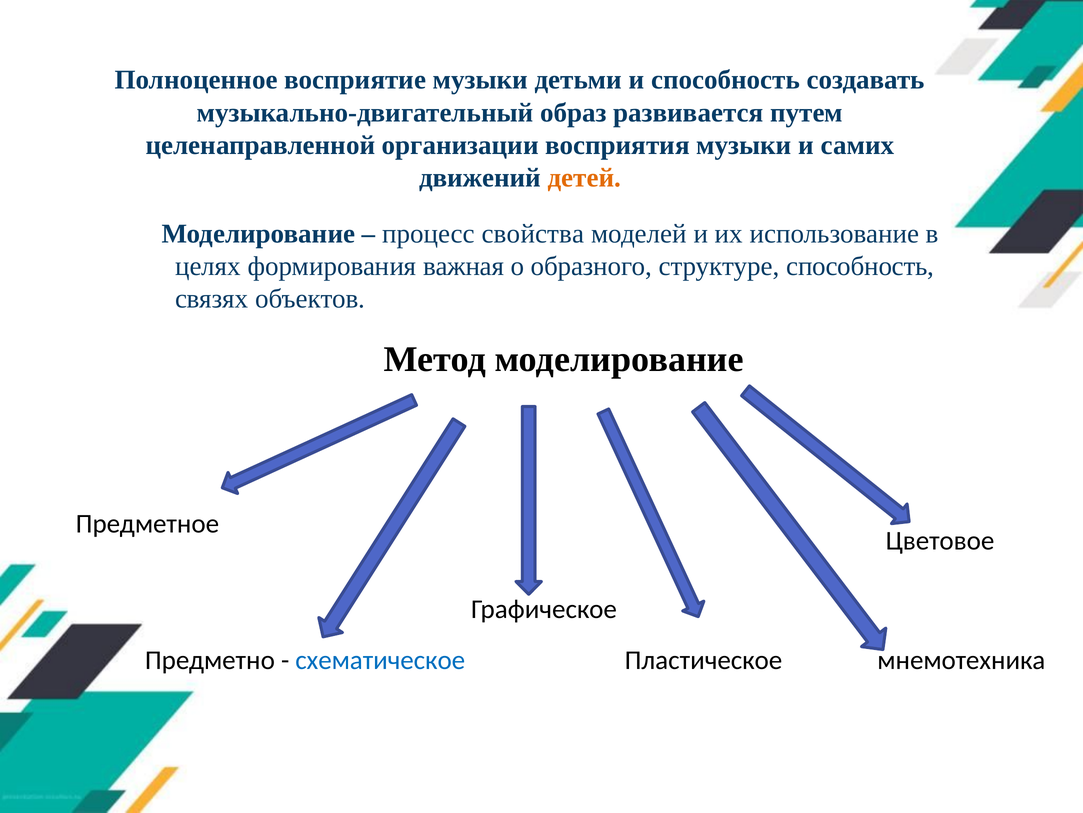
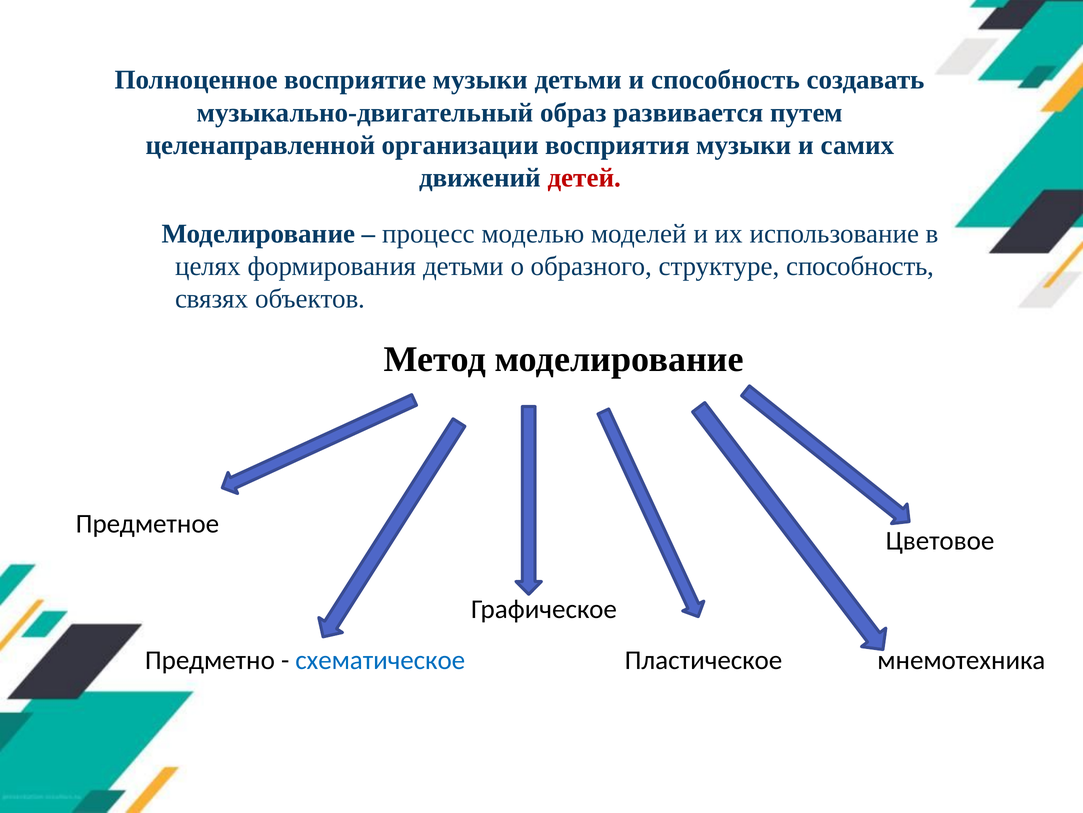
детей colour: orange -> red
свойства: свойства -> моделью
формирования важная: важная -> детьми
